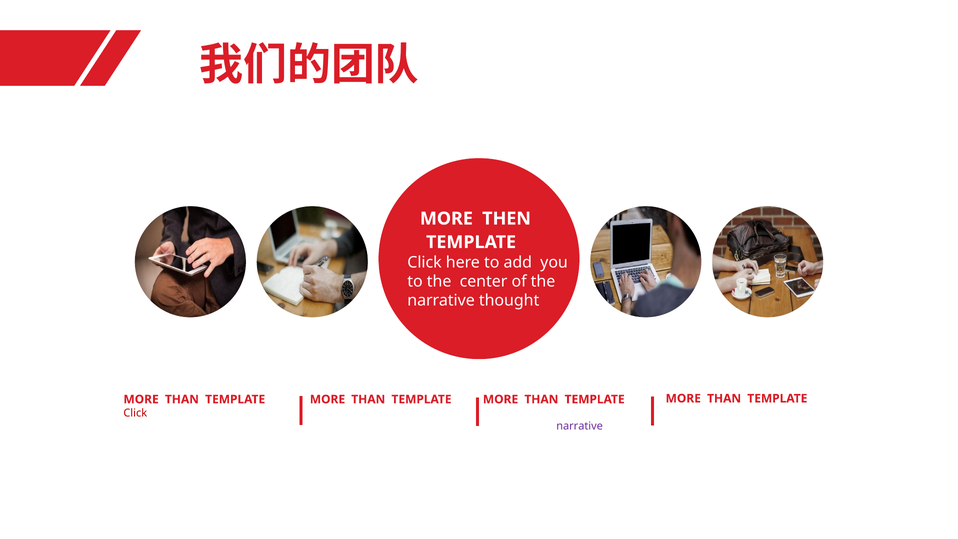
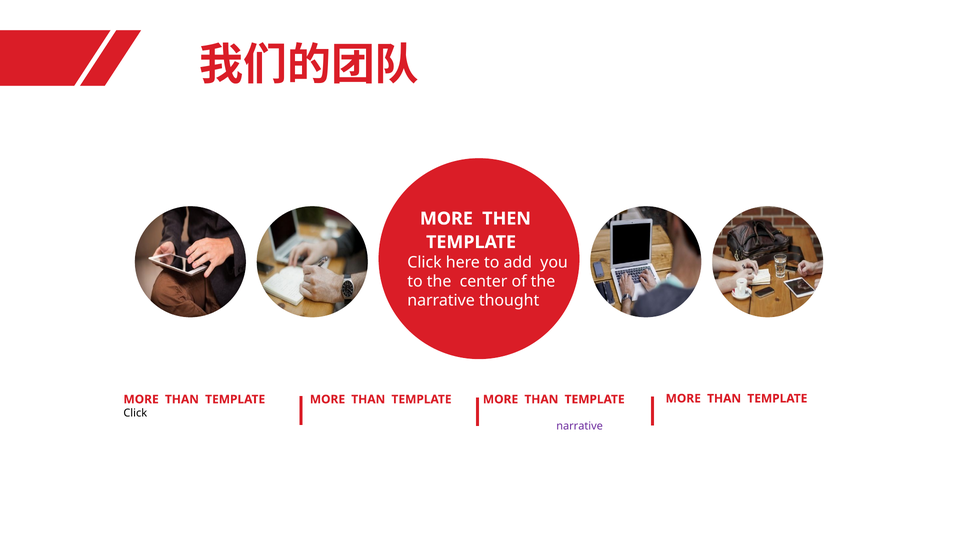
Click at (135, 413) colour: red -> black
